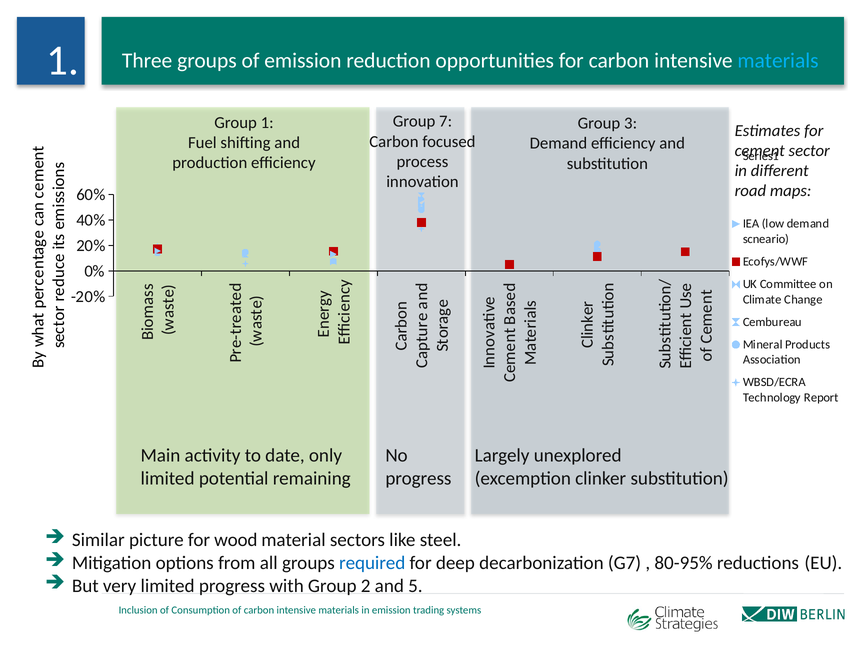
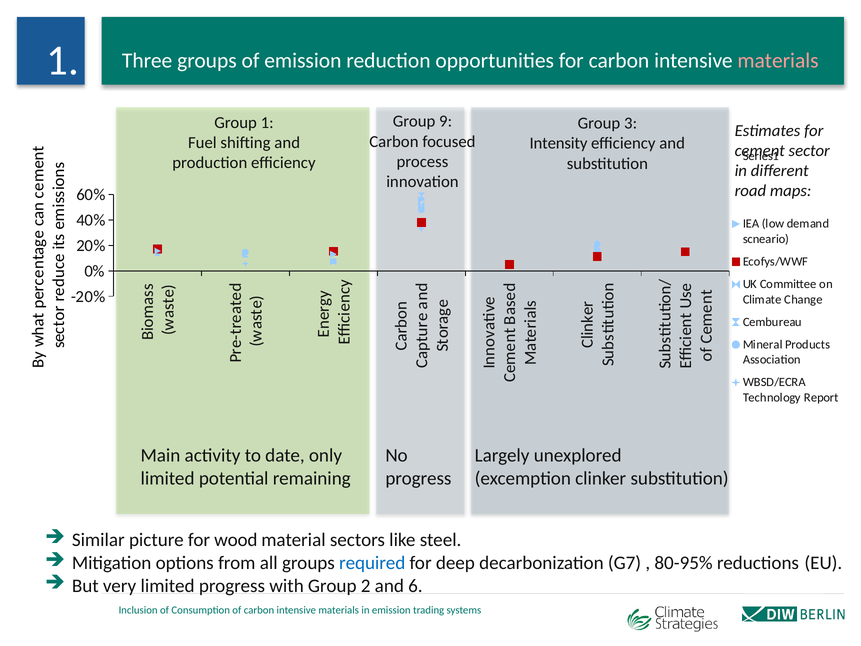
materials at (778, 61) colour: light blue -> pink
7: 7 -> 9
Demand at (558, 143): Demand -> Intensity
5: 5 -> 6
